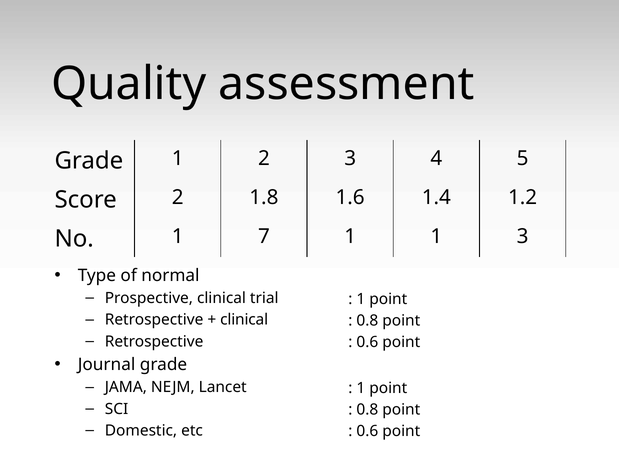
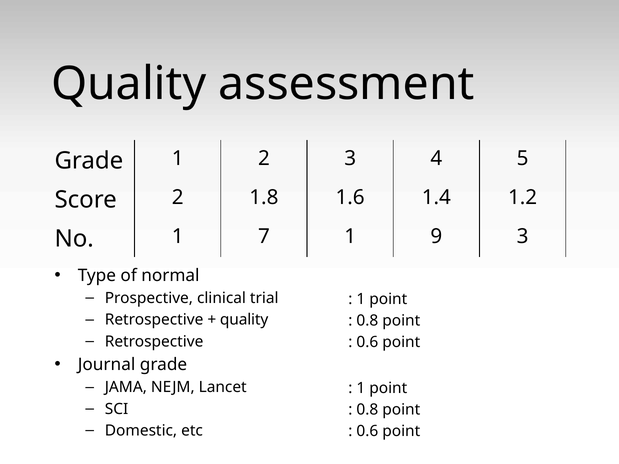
1 1: 1 -> 9
clinical at (244, 320): clinical -> quality
